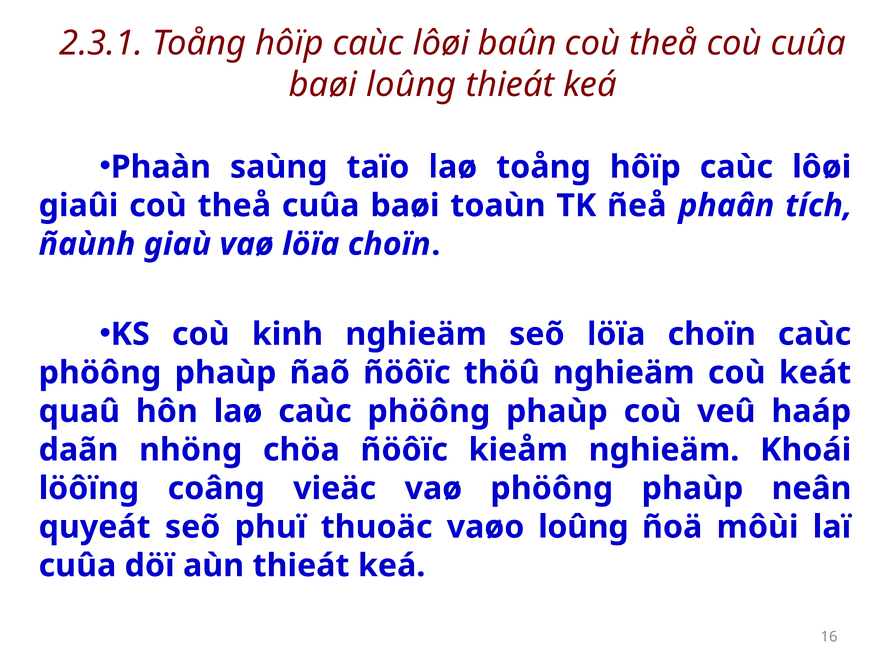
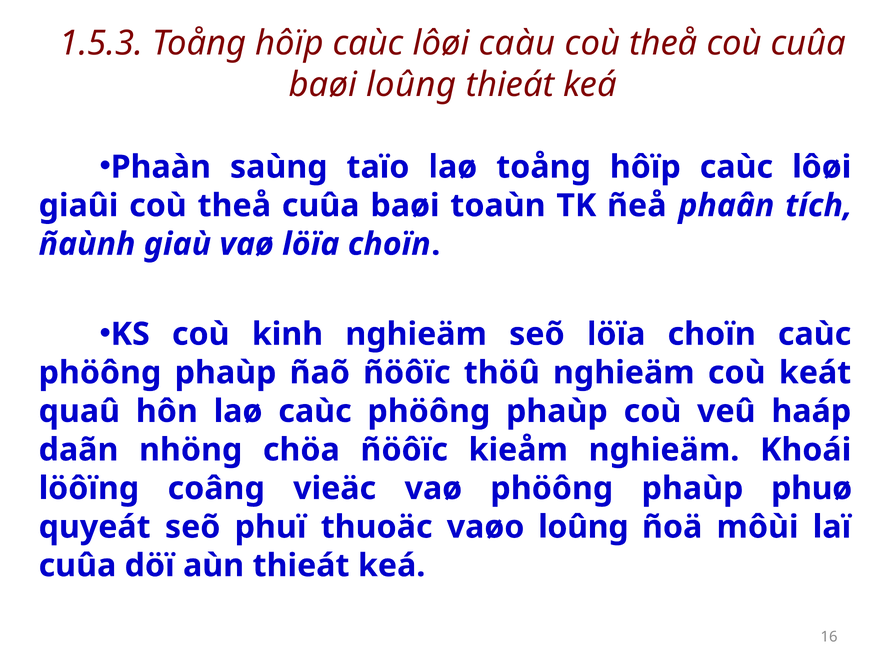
2.3.1: 2.3.1 -> 1.5.3
baûn: baûn -> caàu
neân: neân -> phuø
